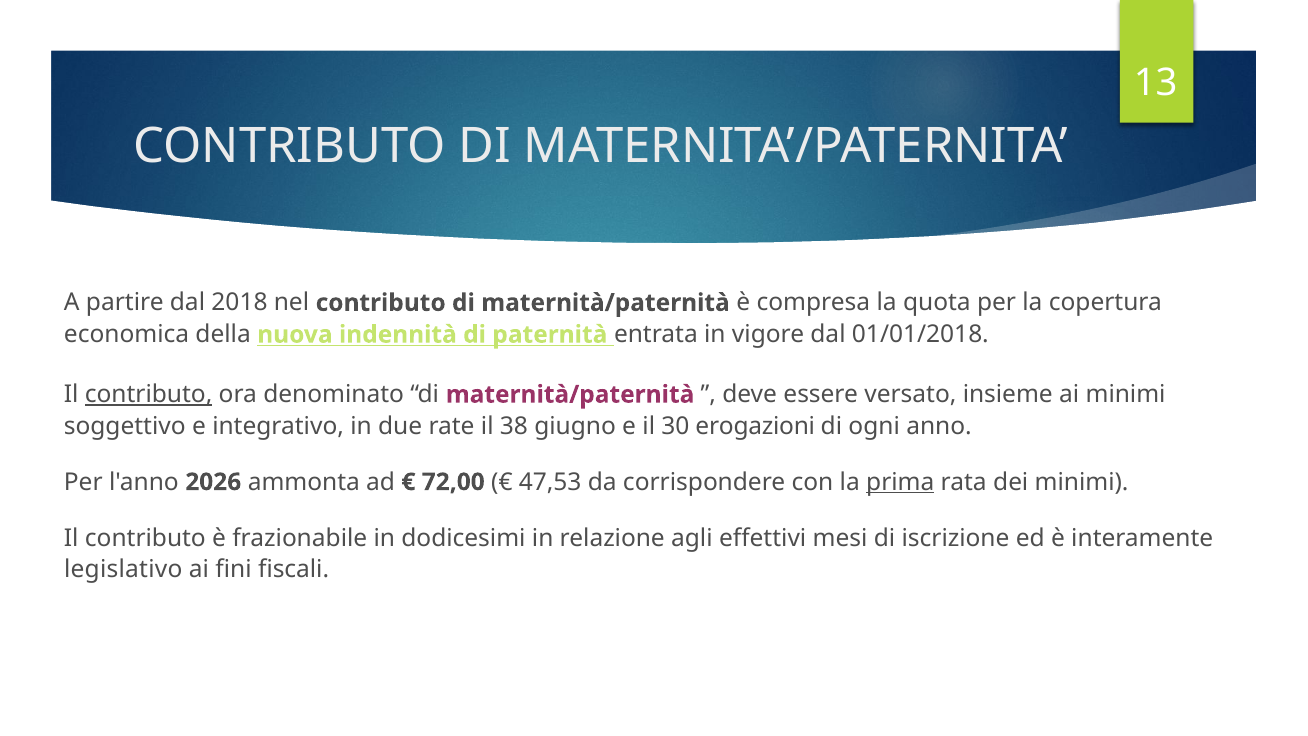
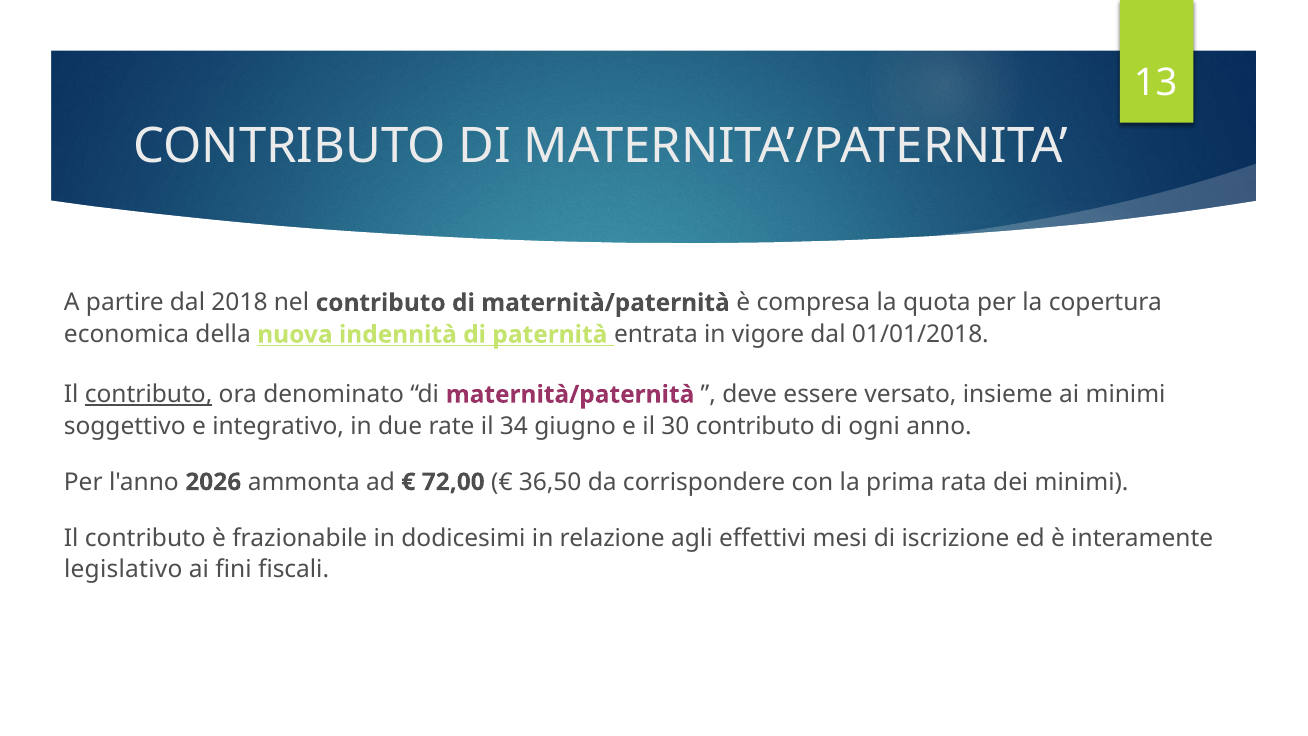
38: 38 -> 34
30 erogazioni: erogazioni -> contributo
47,53: 47,53 -> 36,50
prima underline: present -> none
